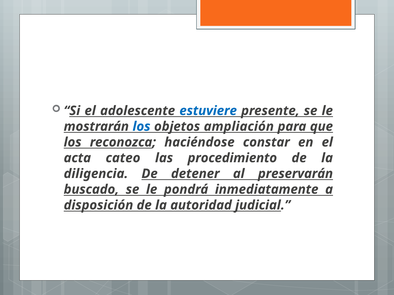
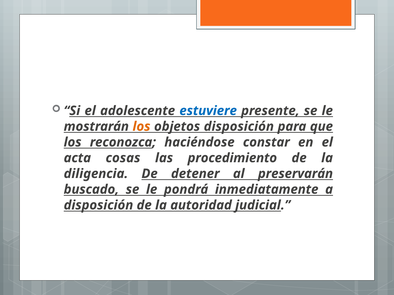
los at (141, 127) colour: blue -> orange
objetos ampliación: ampliación -> disposición
cateo: cateo -> cosas
